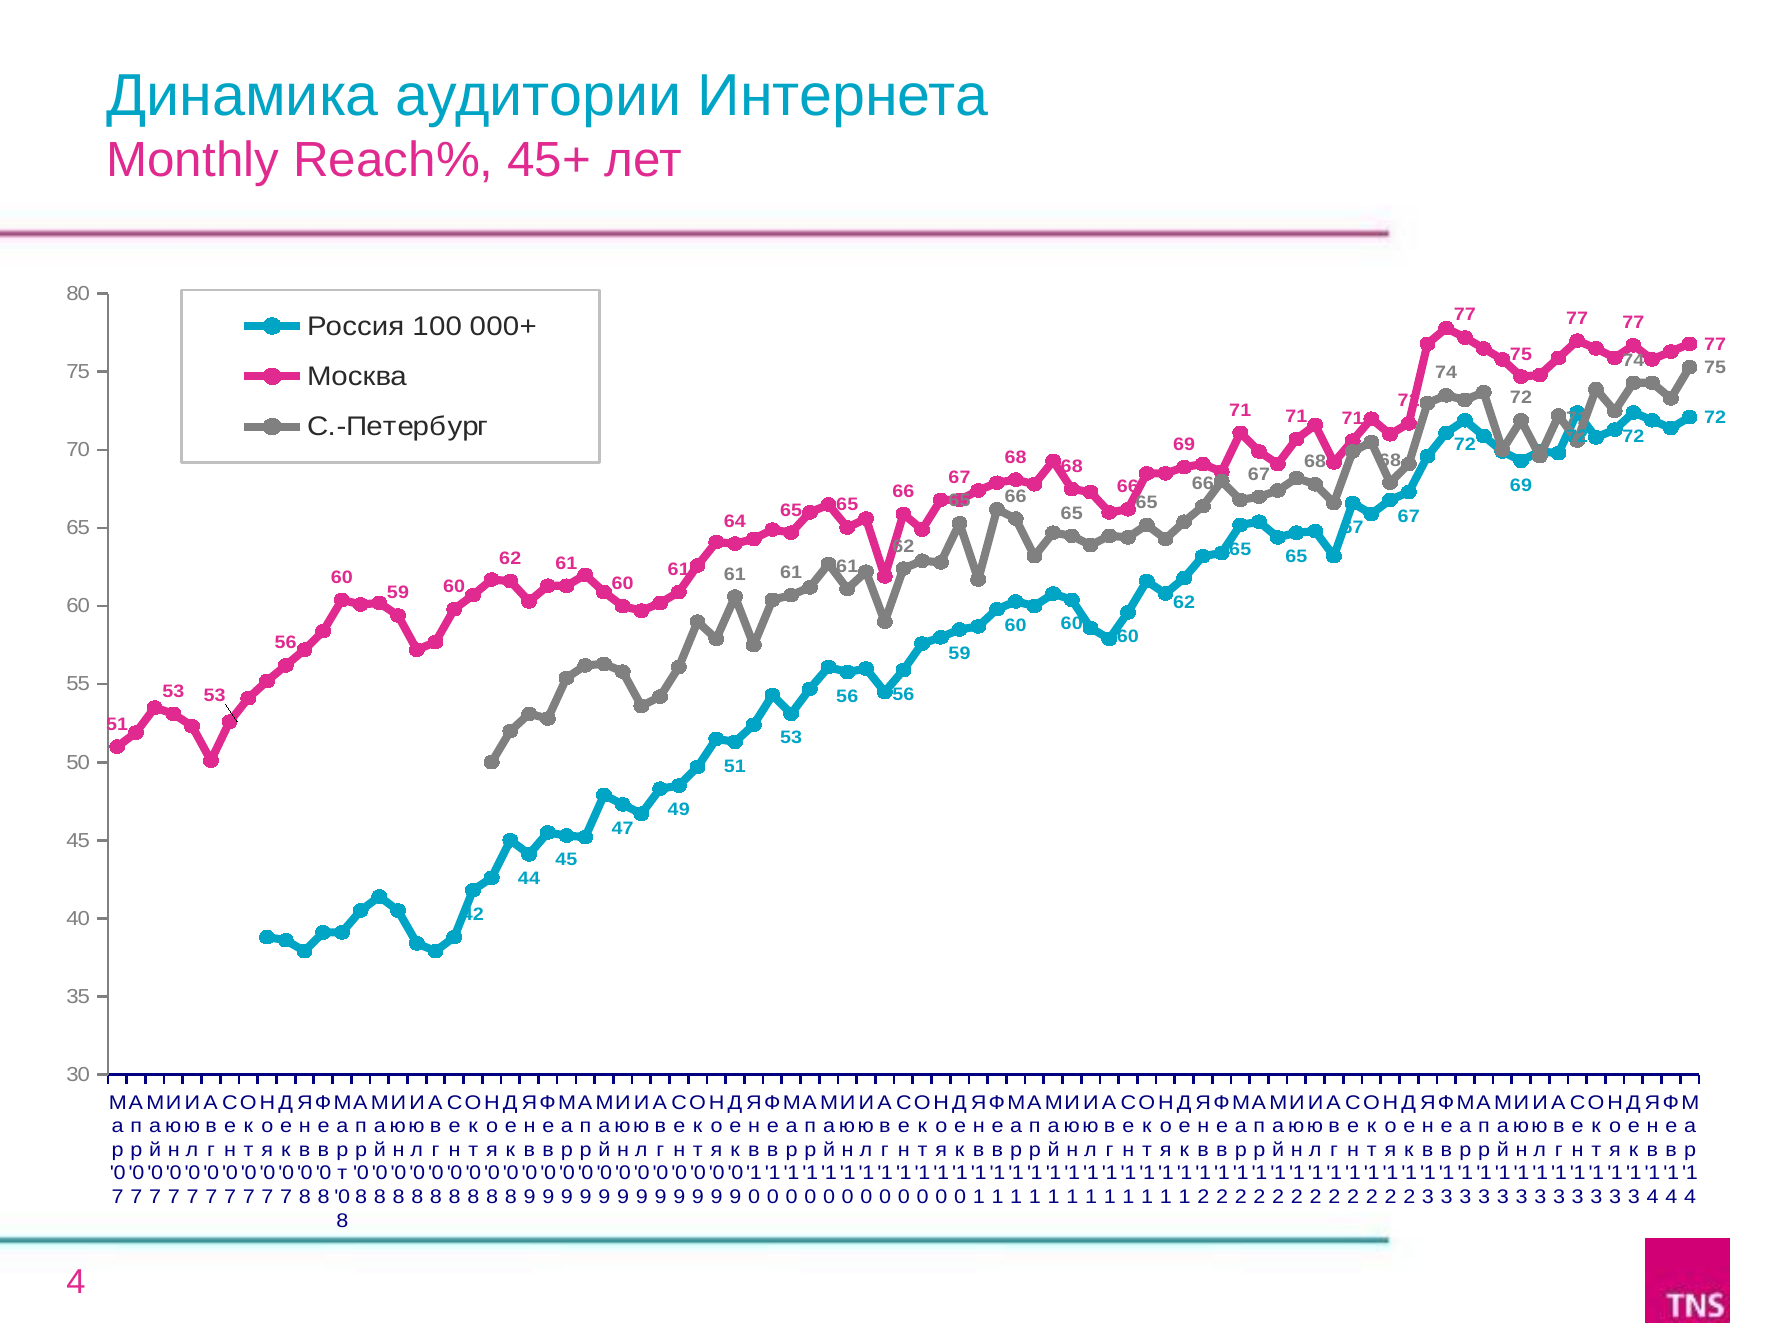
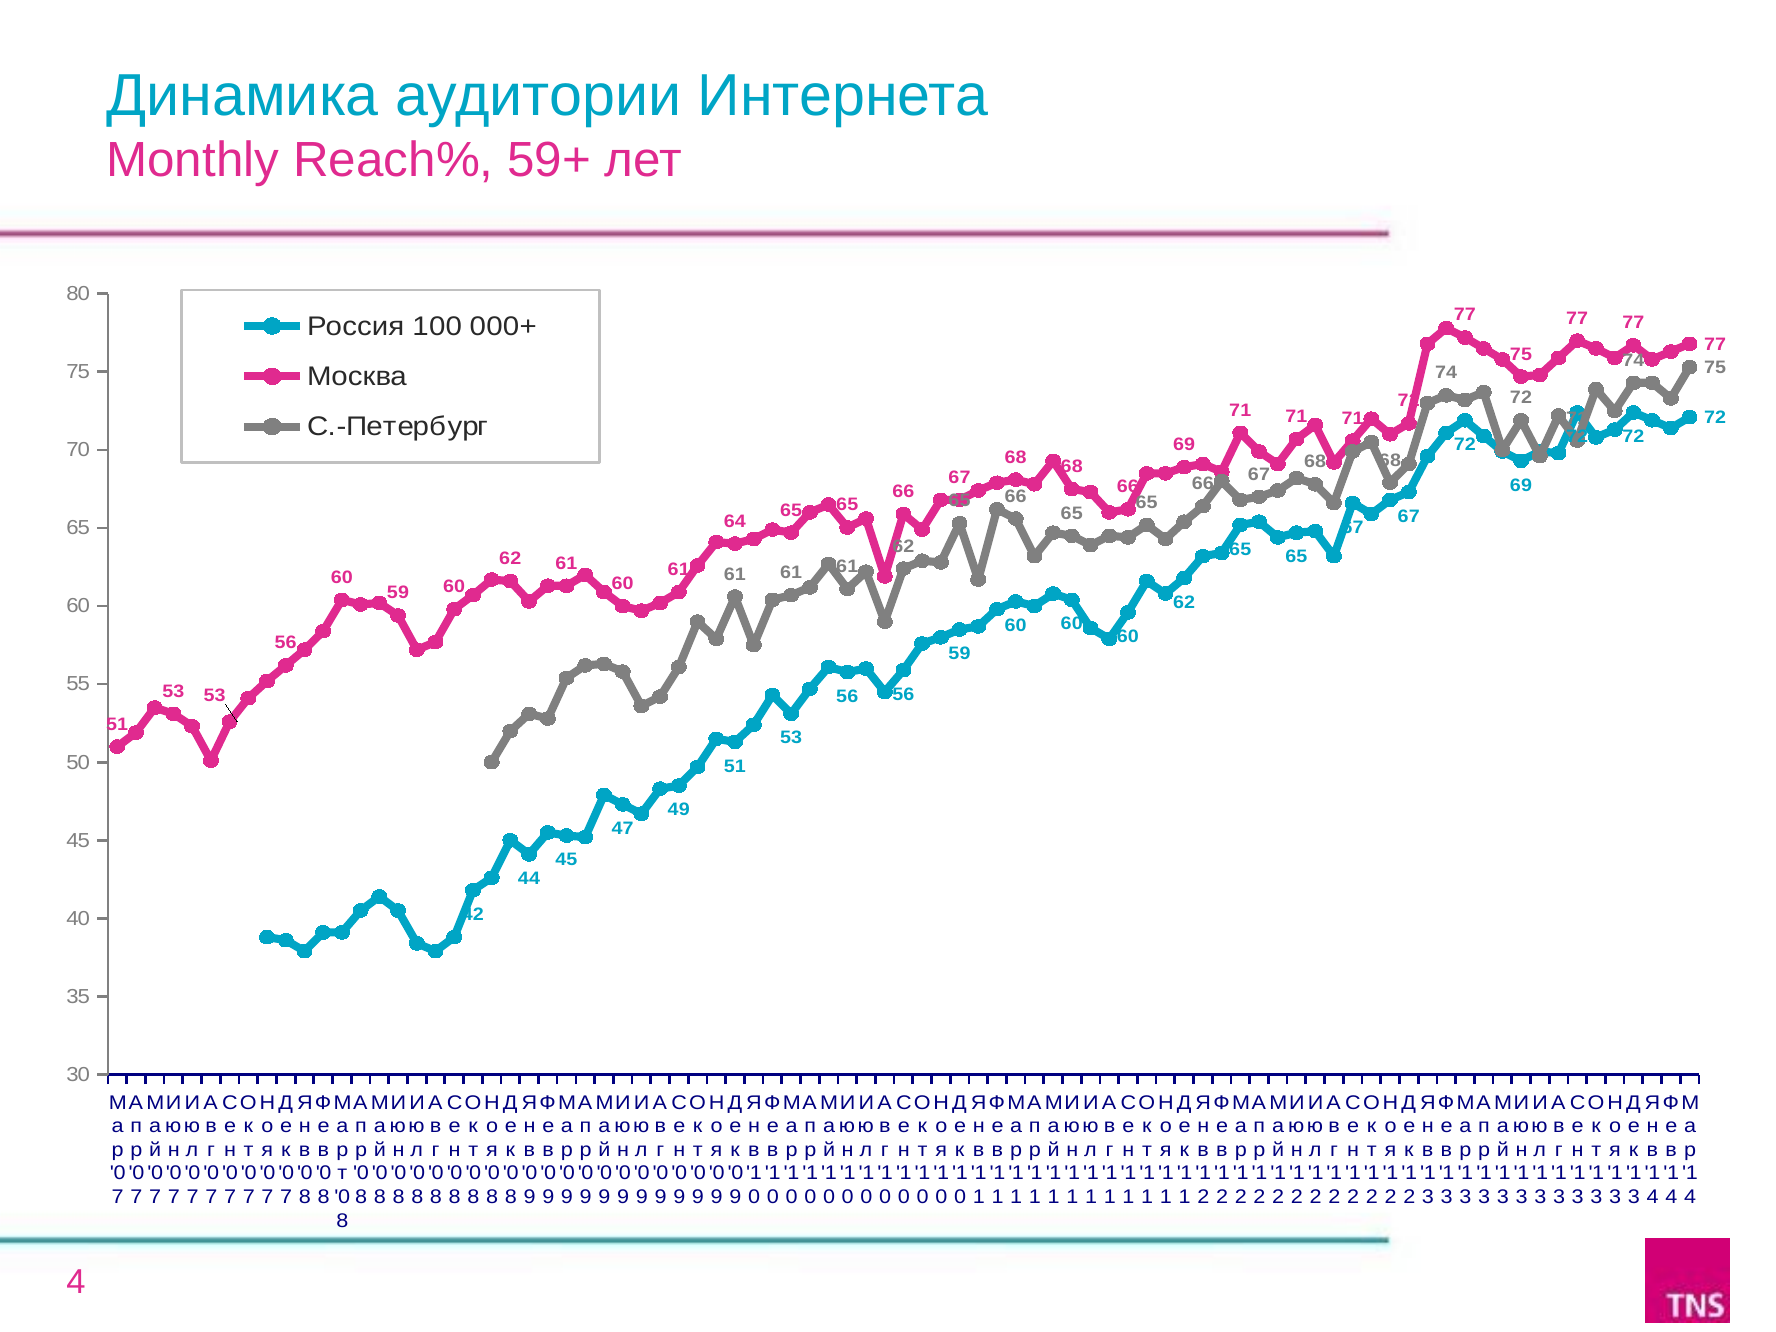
45+: 45+ -> 59+
